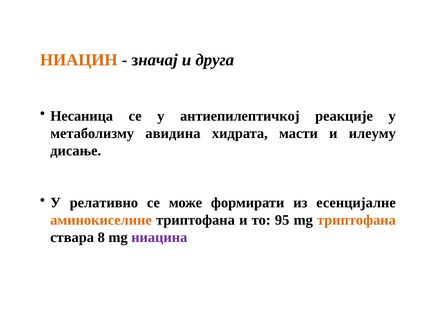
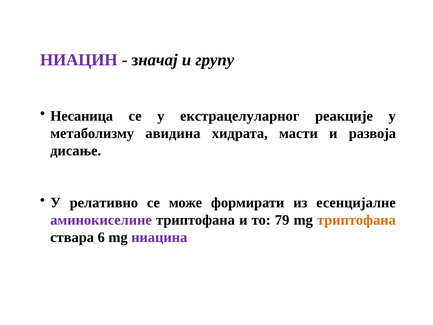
НИАЦИН colour: orange -> purple
друга: друга -> групу
антиепилептичкој: антиепилептичкој -> екстрацелуларног
илеуму: илеуму -> развоја
аминокиселине colour: orange -> purple
95: 95 -> 79
8: 8 -> 6
